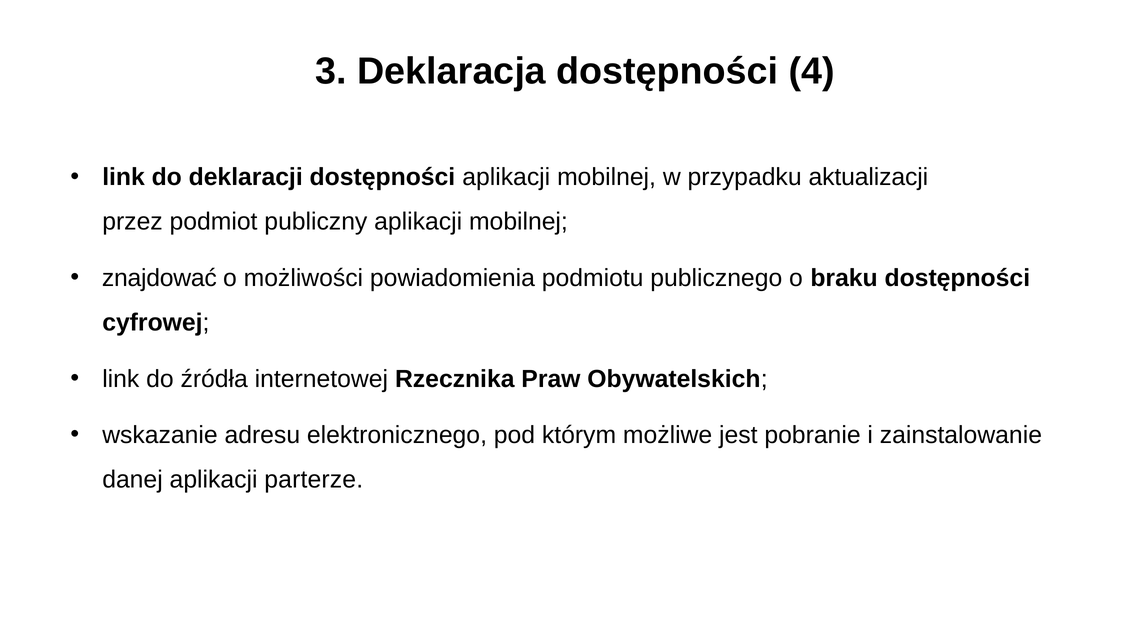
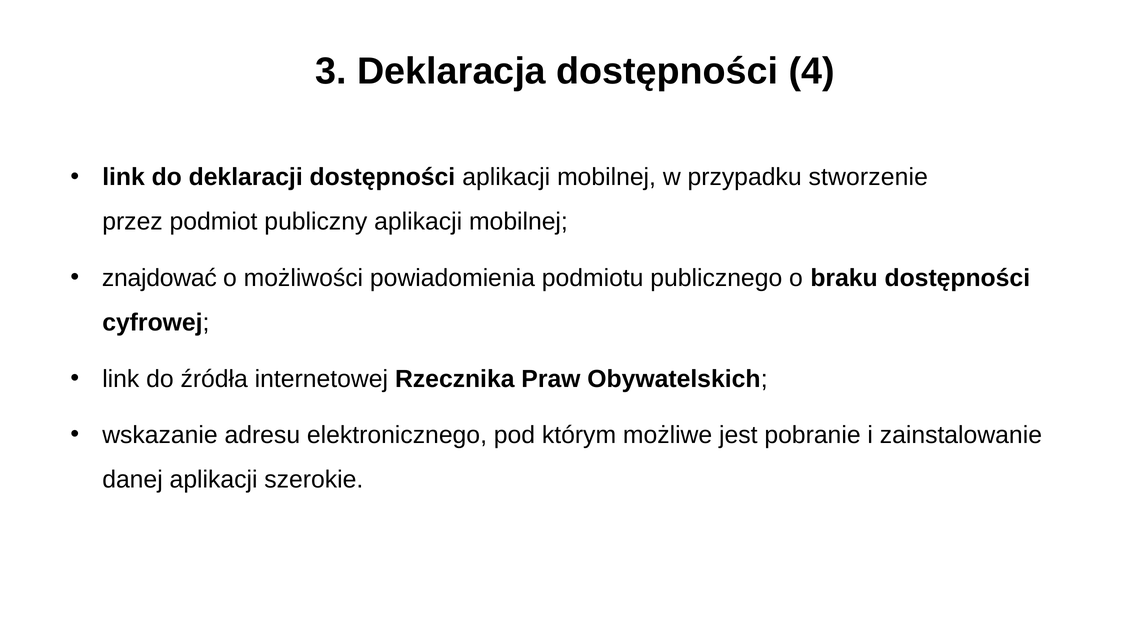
aktualizacji: aktualizacji -> stworzenie
parterze: parterze -> szerokie
